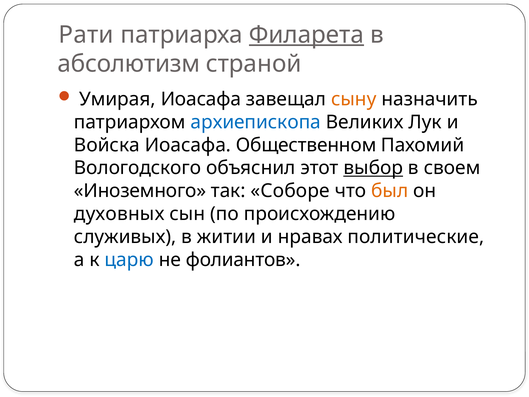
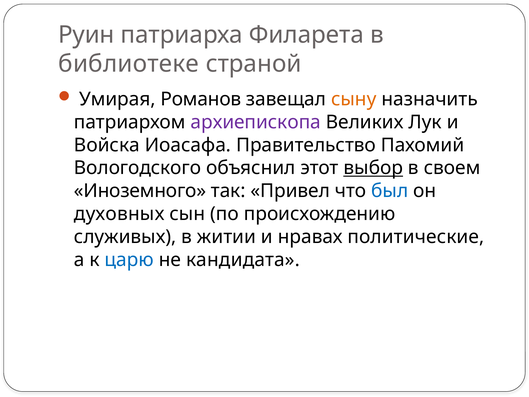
Рати: Рати -> Руин
Филарета underline: present -> none
абсолютизм: абсолютизм -> библиотеке
Умирая Иоасафа: Иоасафа -> Романов
архиепископа colour: blue -> purple
Общественном: Общественном -> Правительство
Соборе: Соборе -> Привел
был colour: orange -> blue
фолиантов: фолиантов -> кандидата
